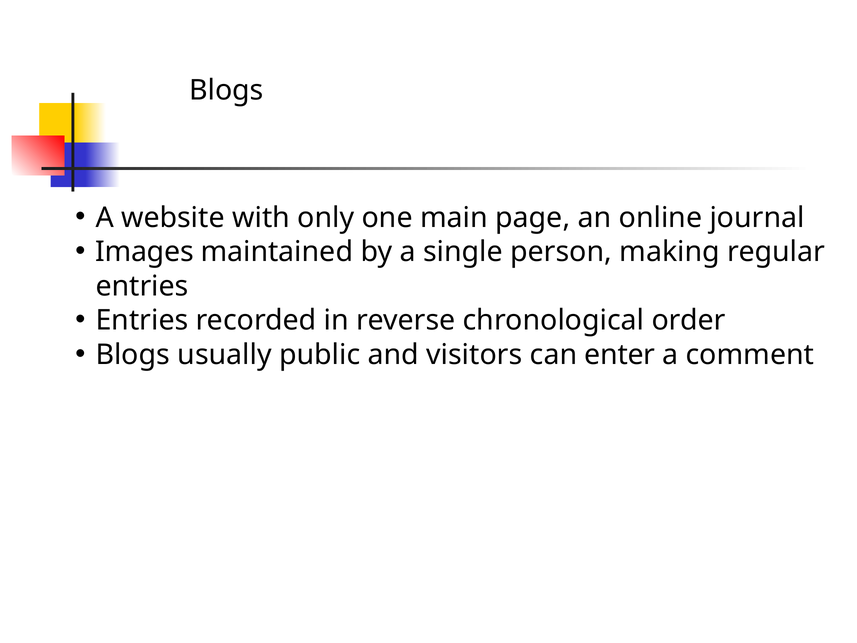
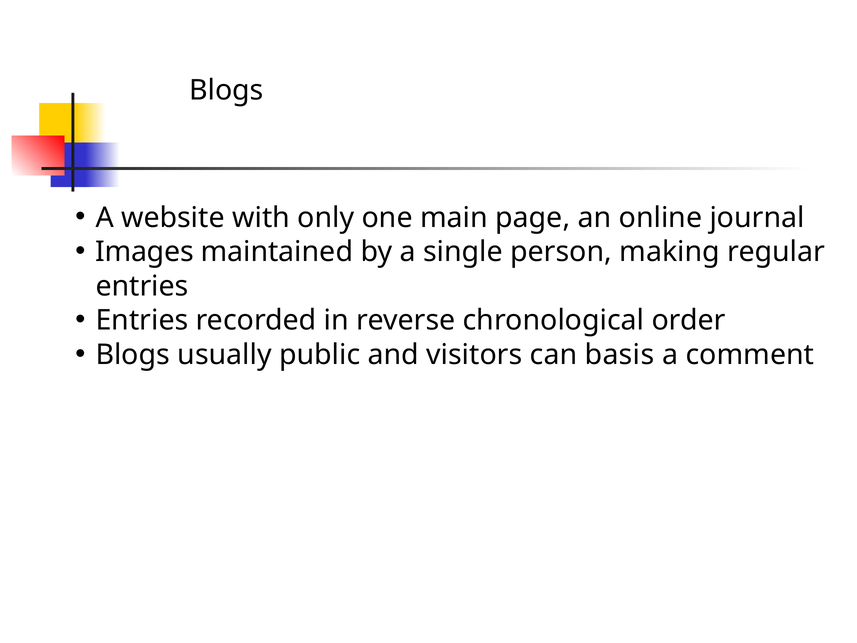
enter: enter -> basis
